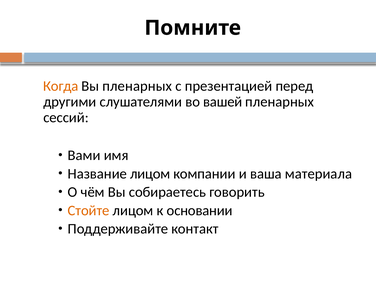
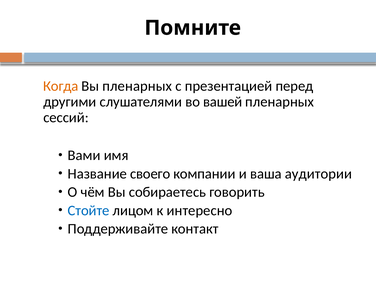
Название лицом: лицом -> своего
материала: материала -> аудитории
Стойте colour: orange -> blue
основании: основании -> интересно
